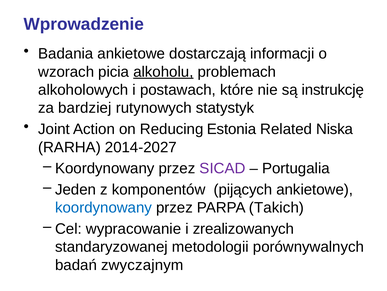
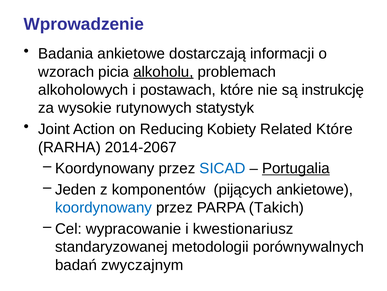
bardziej: bardziej -> wysokie
Estonia: Estonia -> Kobiety
Related Niska: Niska -> Które
2014-2027: 2014-2027 -> 2014-2067
SICAD colour: purple -> blue
Portugalia underline: none -> present
zrealizowanych: zrealizowanych -> kwestionariusz
